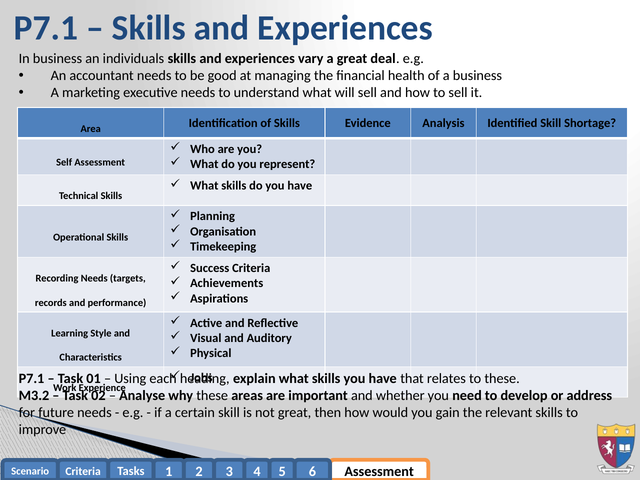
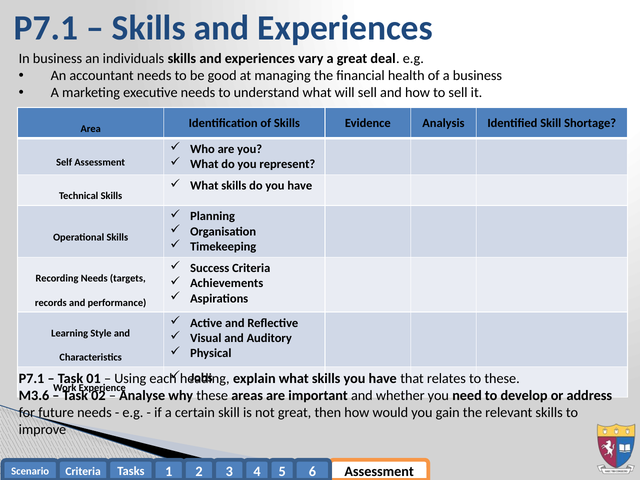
M3.2: M3.2 -> M3.6
